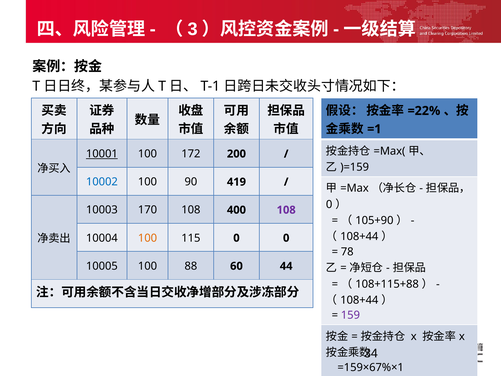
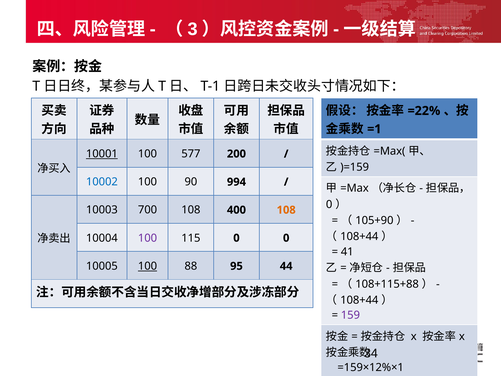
172: 172 -> 577
419: 419 -> 994
170: 170 -> 700
108 at (286, 210) colour: purple -> orange
100 at (148, 238) colour: orange -> purple
78: 78 -> 41
100 at (148, 266) underline: none -> present
60: 60 -> 95
=159×67%×1: =159×67%×1 -> =159×12%×1
